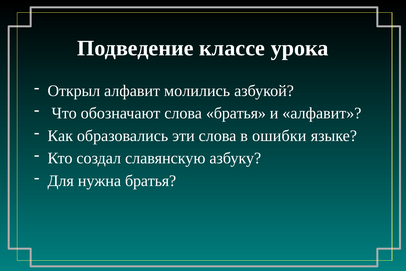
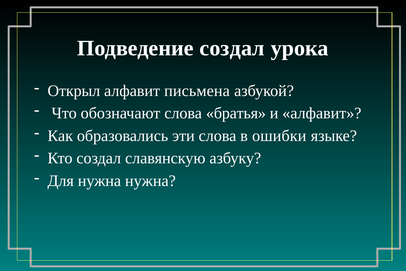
Подведение классе: классе -> создал
молились: молились -> письмена
нужна братья: братья -> нужна
